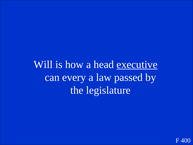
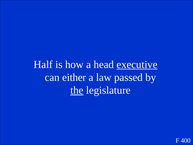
Will: Will -> Half
every: every -> either
the underline: none -> present
